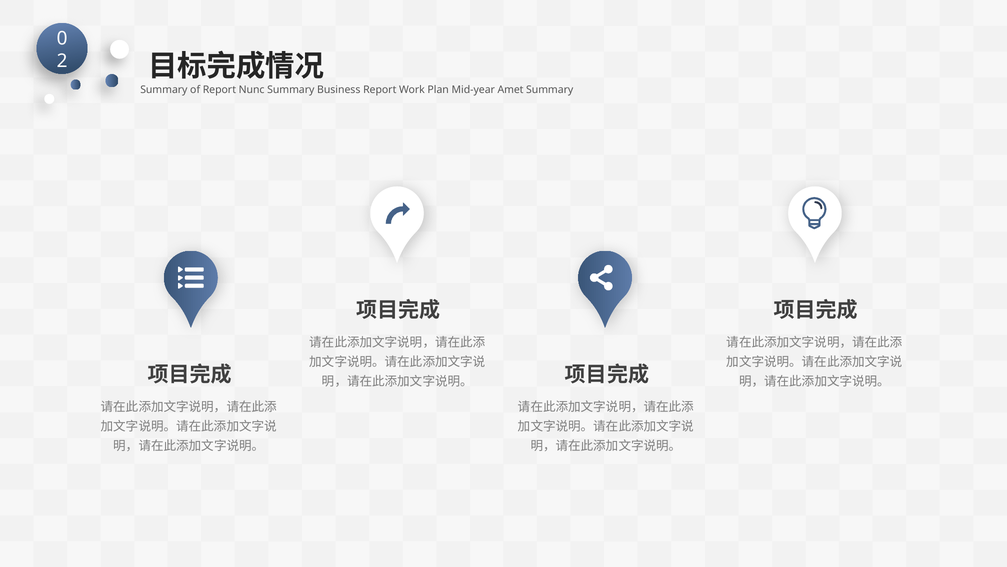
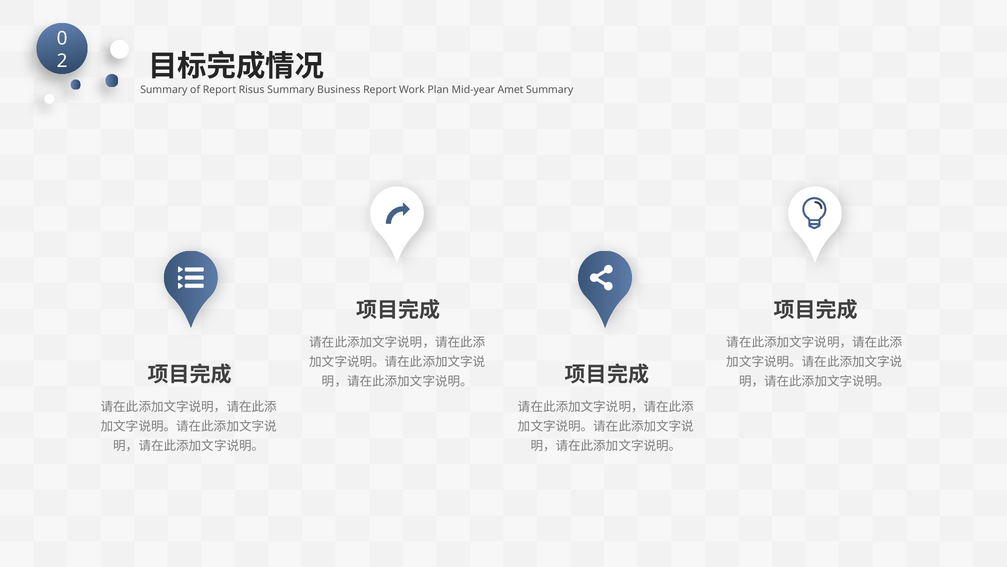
Nunc: Nunc -> Risus
